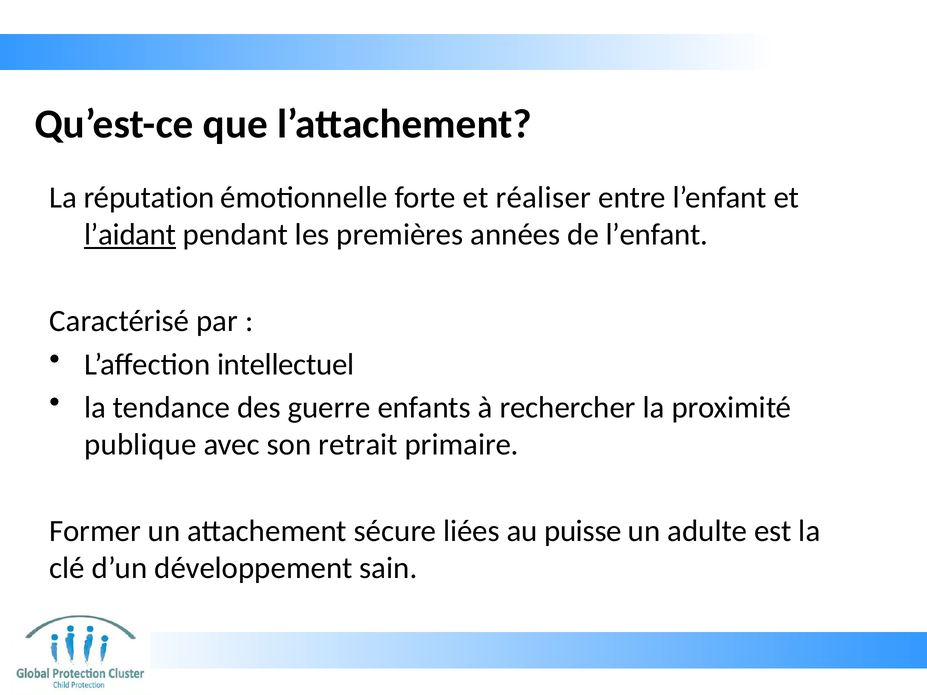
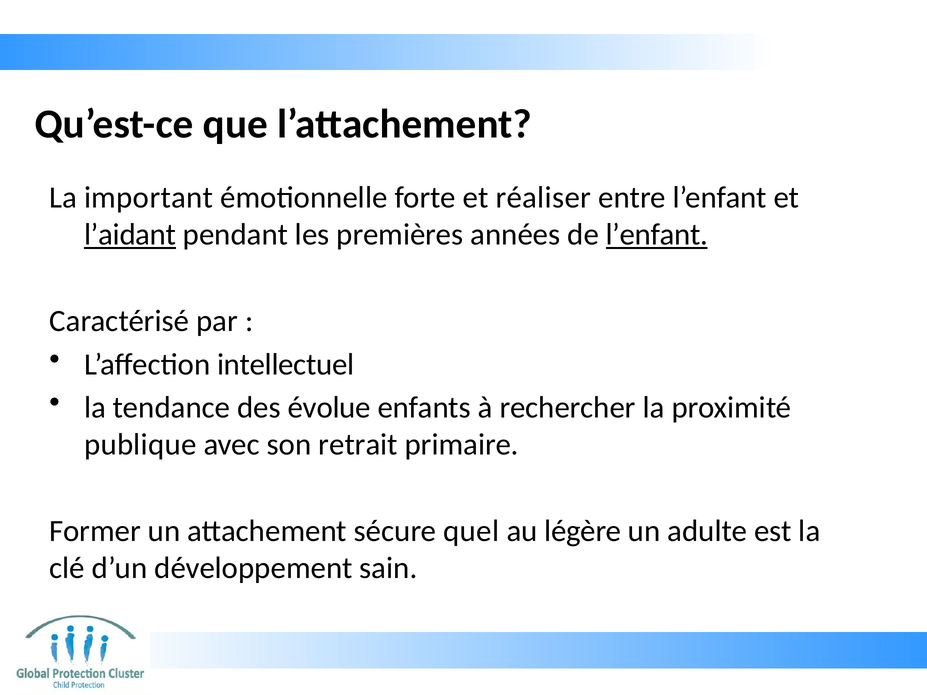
réputation: réputation -> important
l’enfant at (657, 235) underline: none -> present
guerre: guerre -> évolue
liées: liées -> quel
puisse: puisse -> légère
